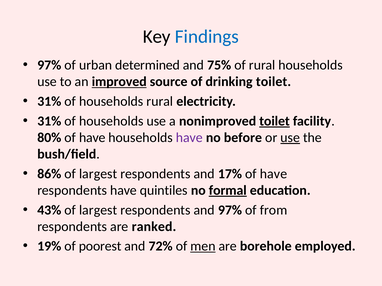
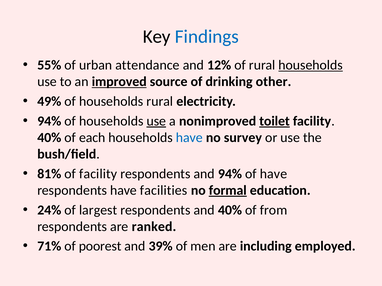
97% at (49, 65): 97% -> 55%
determined: determined -> attendance
75%: 75% -> 12%
households at (311, 65) underline: none -> present
drinking toilet: toilet -> other
31% at (49, 102): 31% -> 49%
31% at (49, 121): 31% -> 94%
use at (156, 121) underline: none -> present
80% at (49, 138): 80% -> 40%
have at (92, 138): have -> each
have at (189, 138) colour: purple -> blue
before: before -> survey
use at (290, 138) underline: present -> none
86%: 86% -> 81%
largest at (98, 174): largest -> facility
and 17%: 17% -> 94%
quintiles: quintiles -> facilities
43%: 43% -> 24%
and 97%: 97% -> 40%
19%: 19% -> 71%
72%: 72% -> 39%
men underline: present -> none
borehole: borehole -> including
